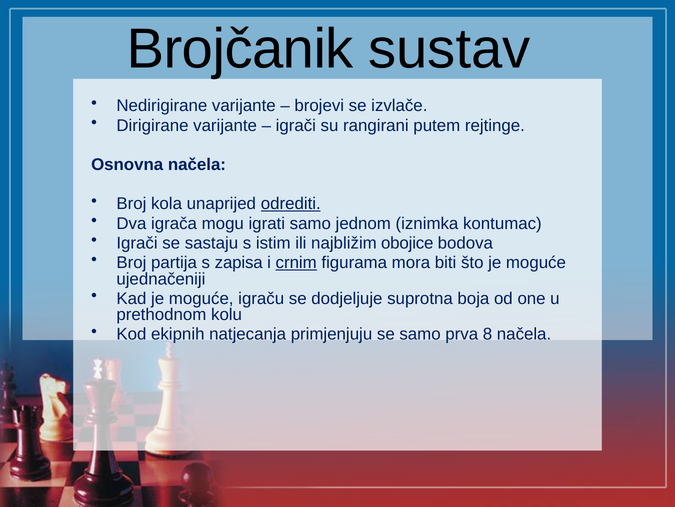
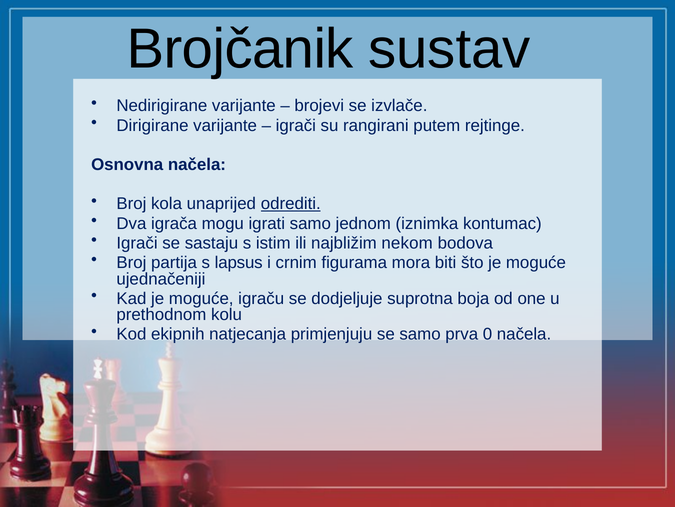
obojice: obojice -> nekom
zapisa: zapisa -> lapsus
crnim underline: present -> none
8: 8 -> 0
